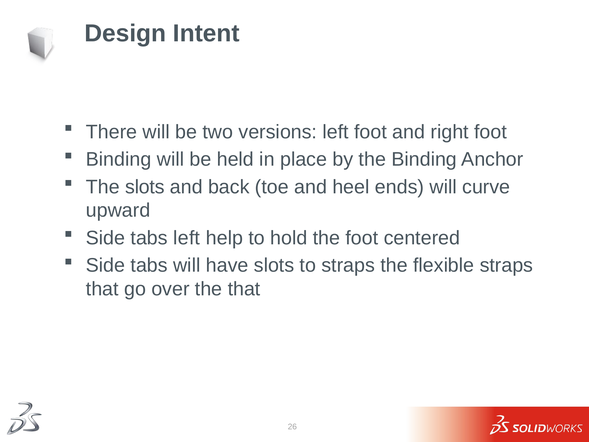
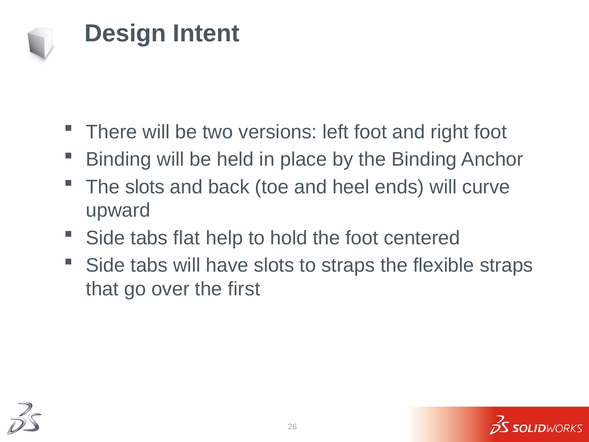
tabs left: left -> flat
the that: that -> first
